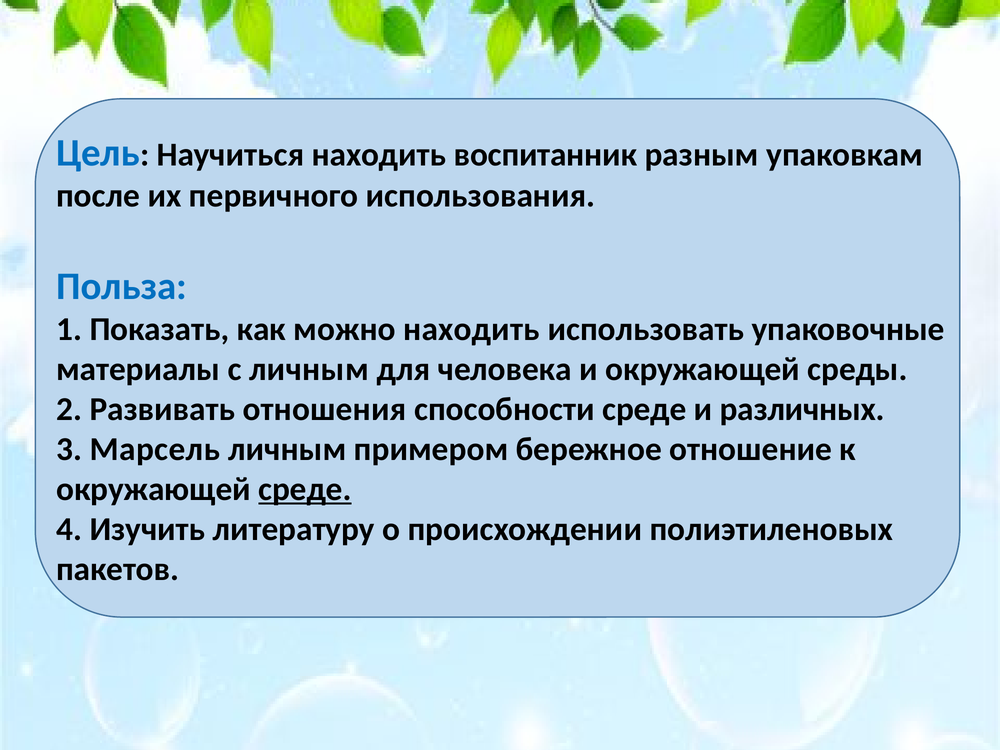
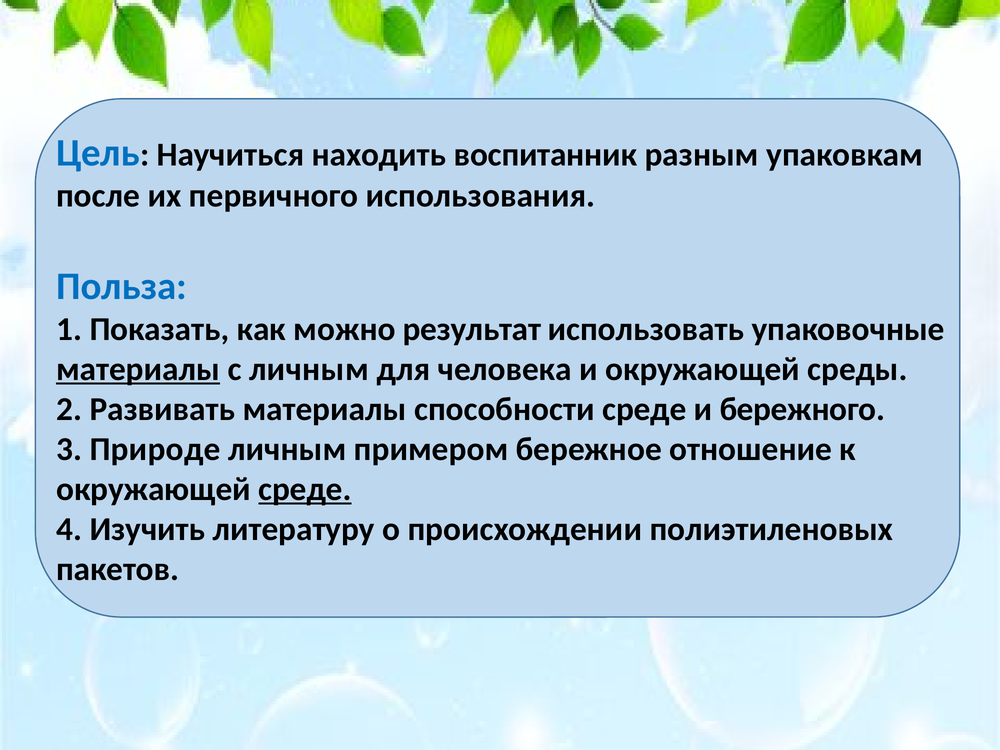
можно находить: находить -> результат
материалы at (138, 369) underline: none -> present
Развивать отношения: отношения -> материалы
различных: различных -> бережного
Марсель: Марсель -> Природе
